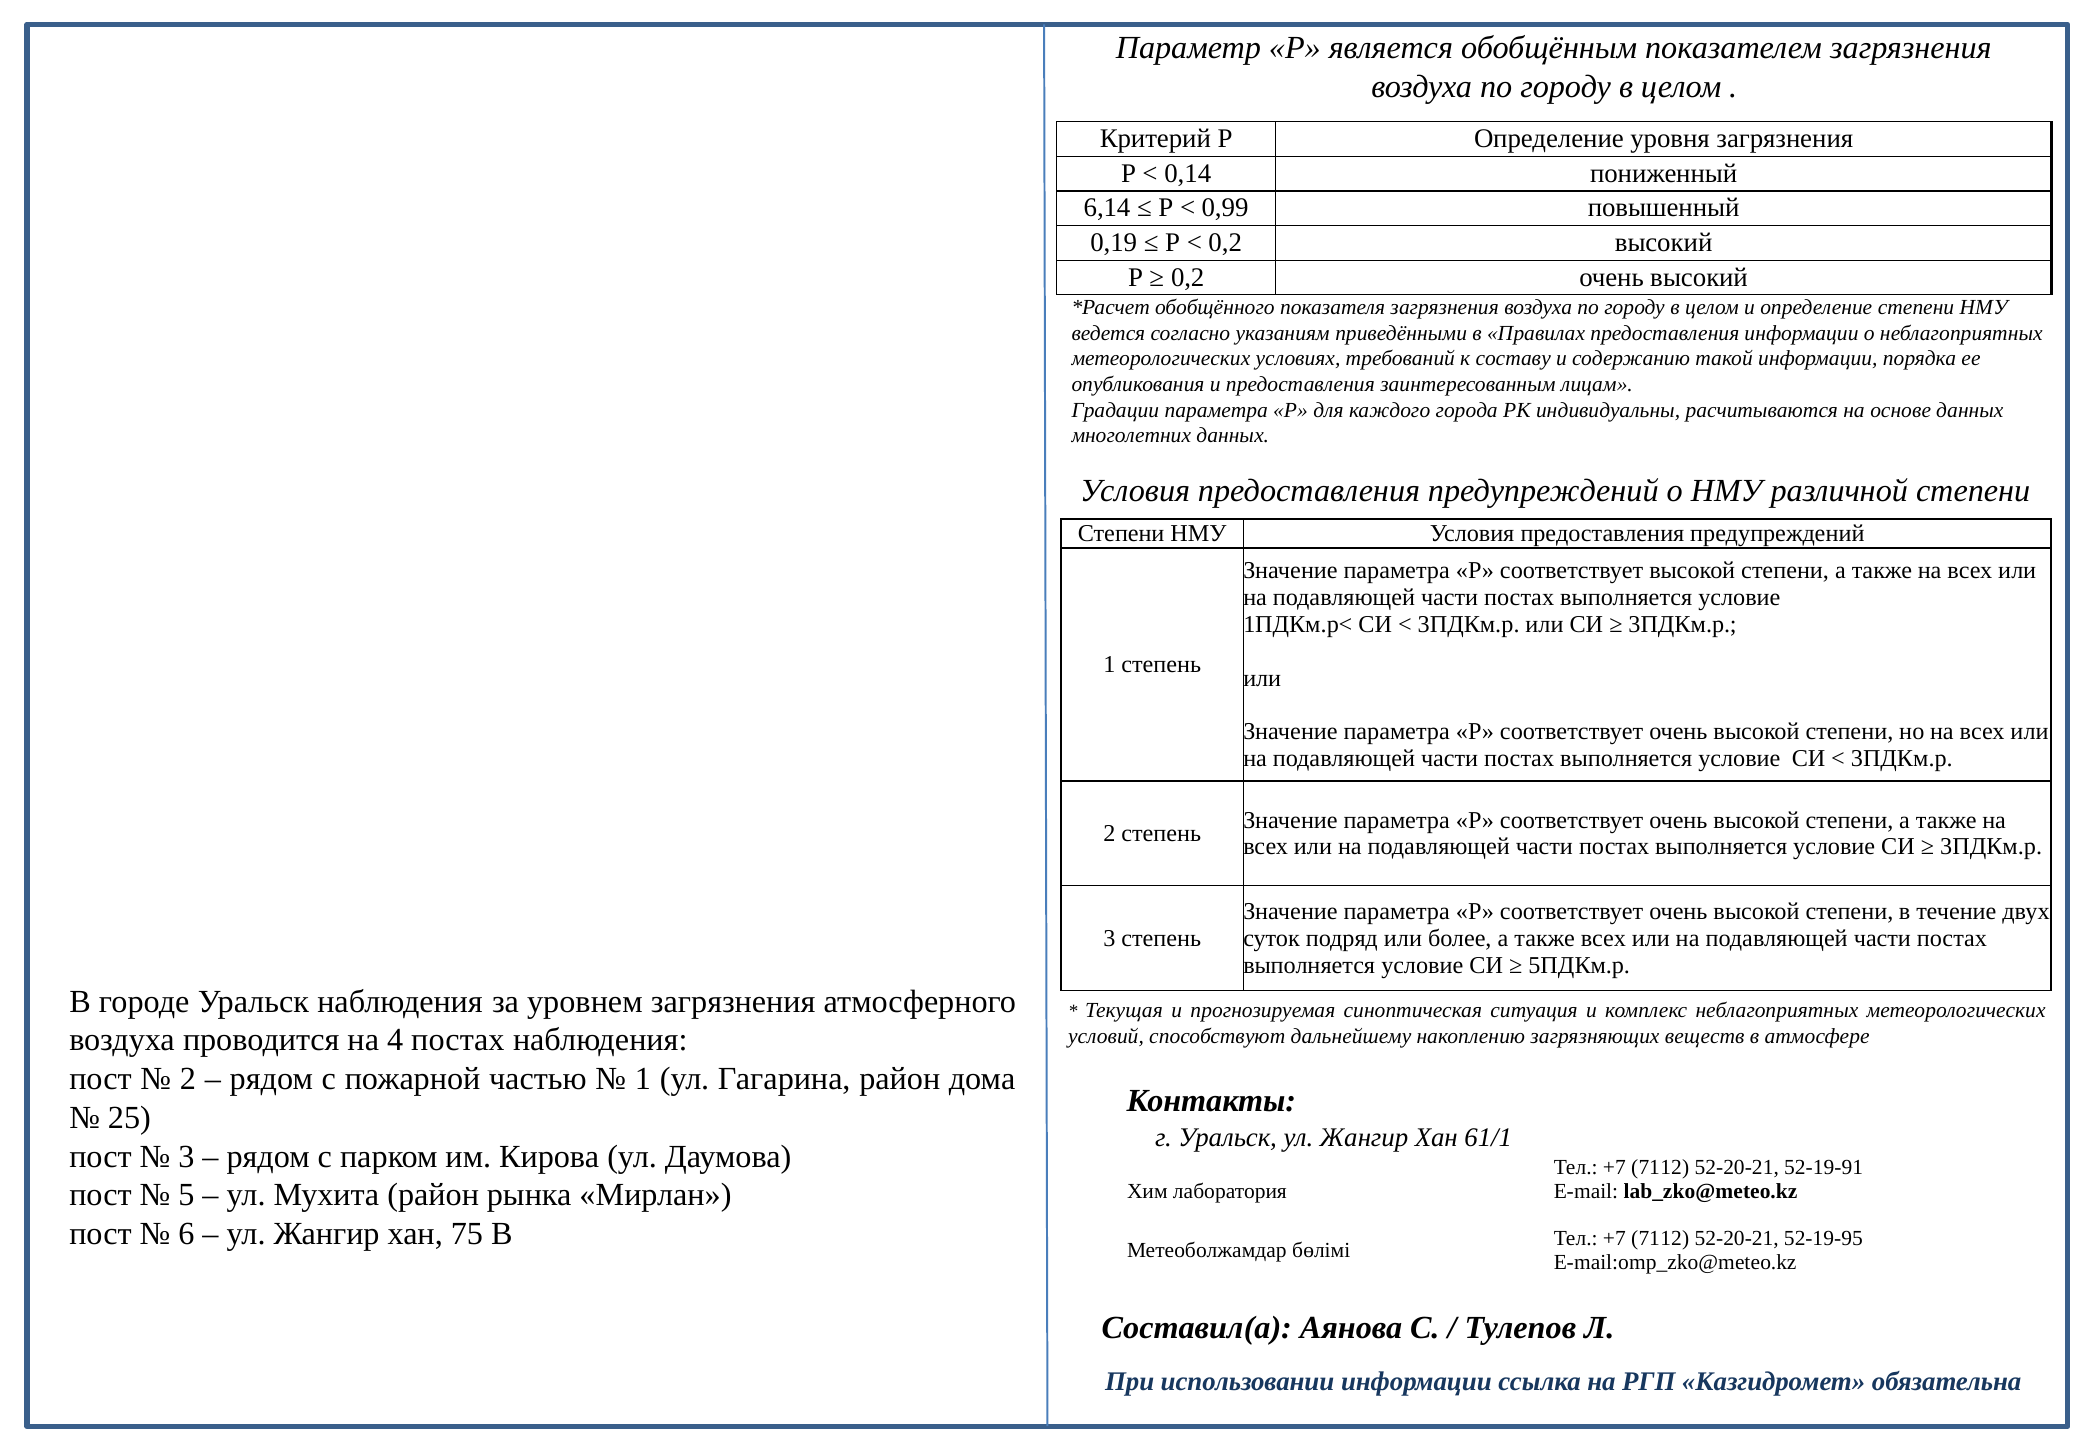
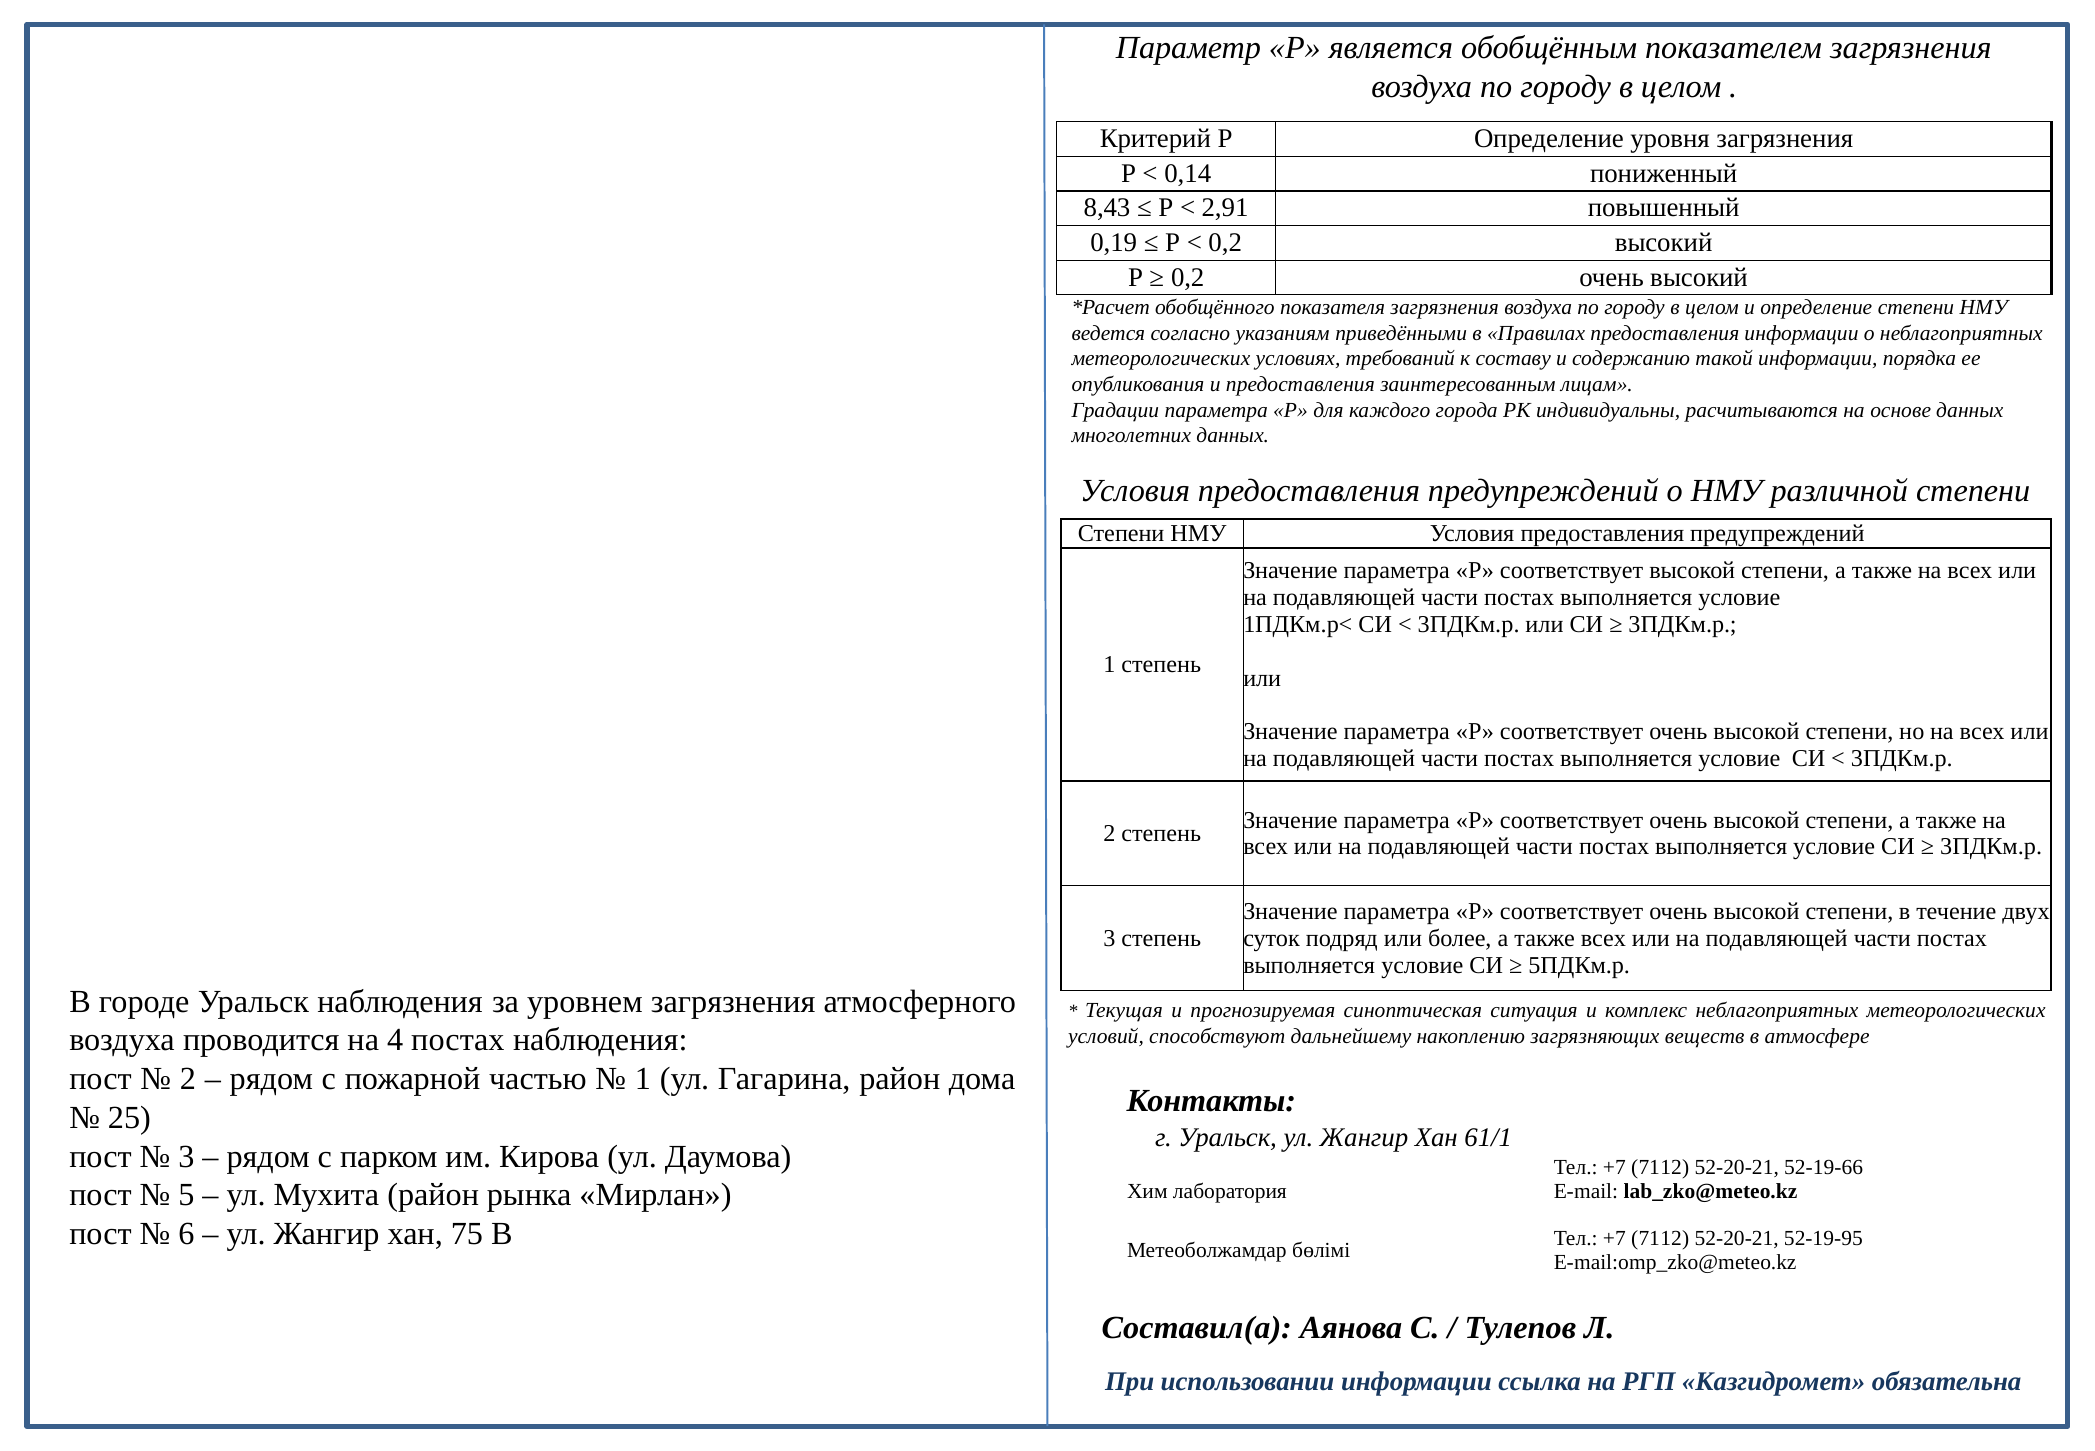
6,14: 6,14 -> 8,43
0,99: 0,99 -> 2,91
52-19-91: 52-19-91 -> 52-19-66
